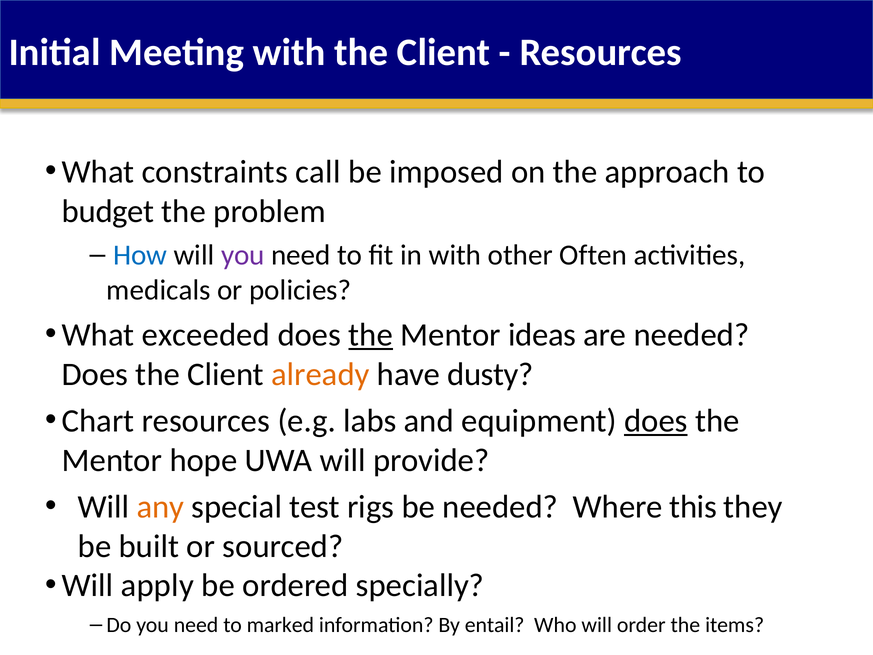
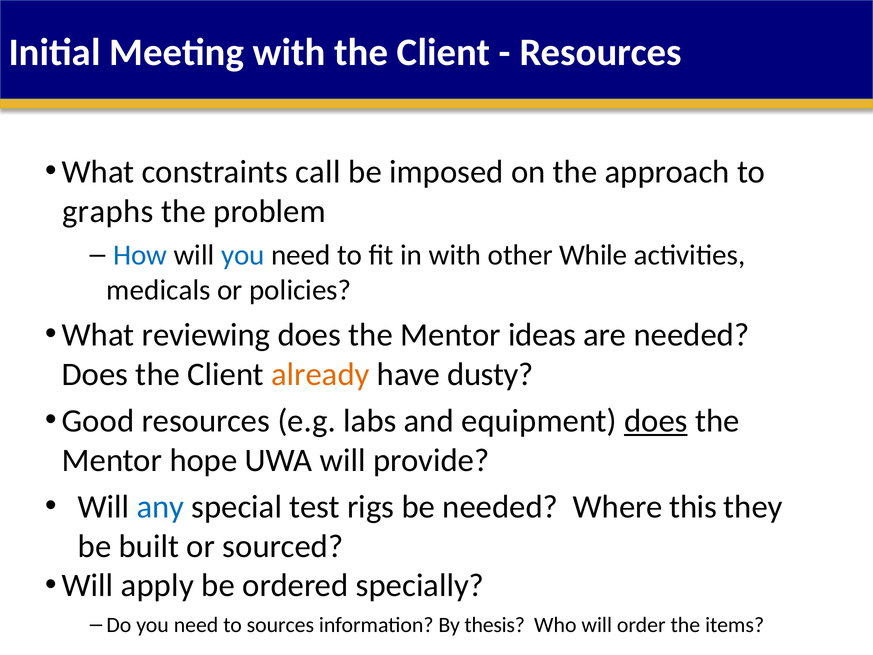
budget: budget -> graphs
you at (243, 255) colour: purple -> blue
Often: Often -> While
exceeded: exceeded -> reviewing
the at (371, 335) underline: present -> none
Chart: Chart -> Good
any colour: orange -> blue
marked: marked -> sources
entail: entail -> thesis
